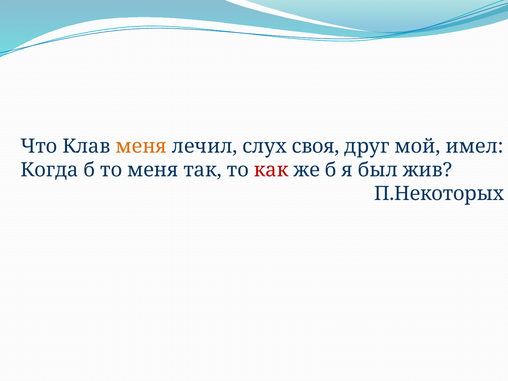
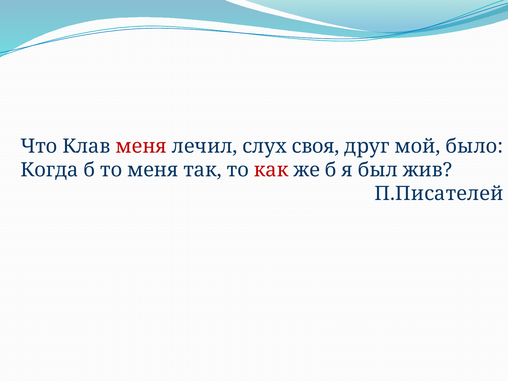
меня at (141, 146) colour: orange -> red
имел: имел -> было
П.Некоторых: П.Некоторых -> П.Писателей
